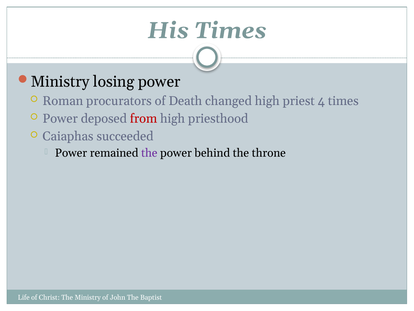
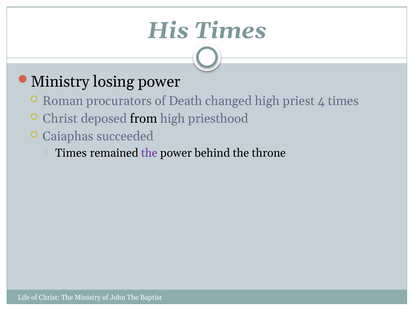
Power at (60, 119): Power -> Christ
from colour: red -> black
Power at (71, 153): Power -> Times
